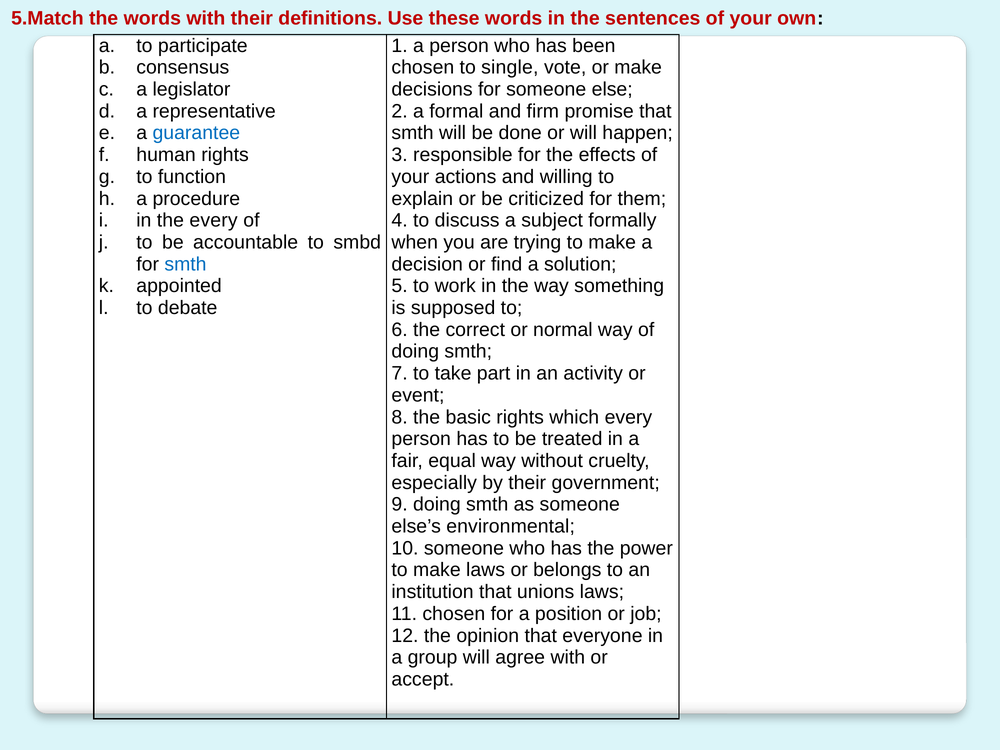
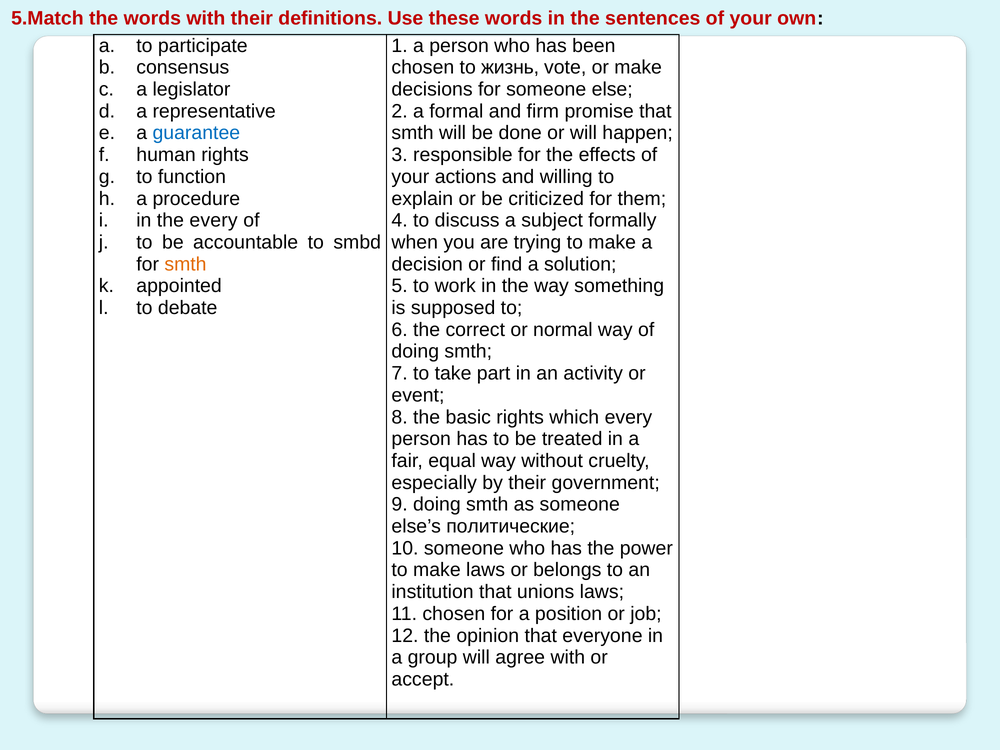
single: single -> жизнь
smth at (185, 264) colour: blue -> orange
environmental: environmental -> политические
